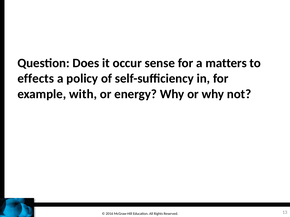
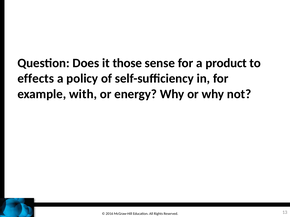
occur: occur -> those
matters: matters -> product
